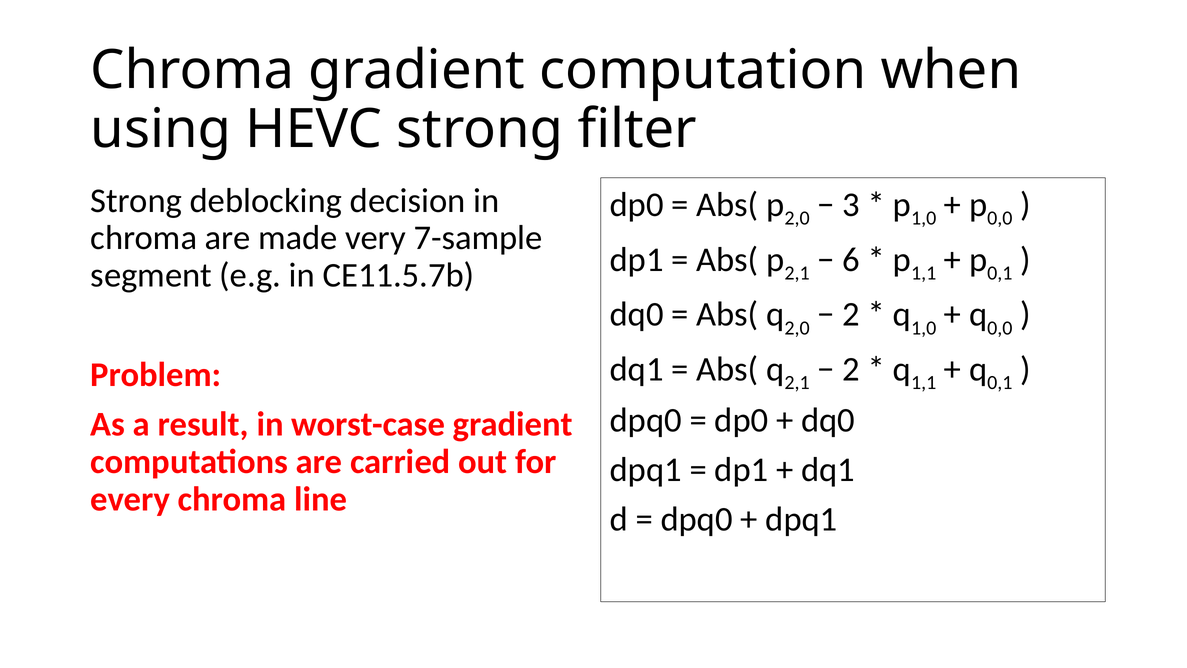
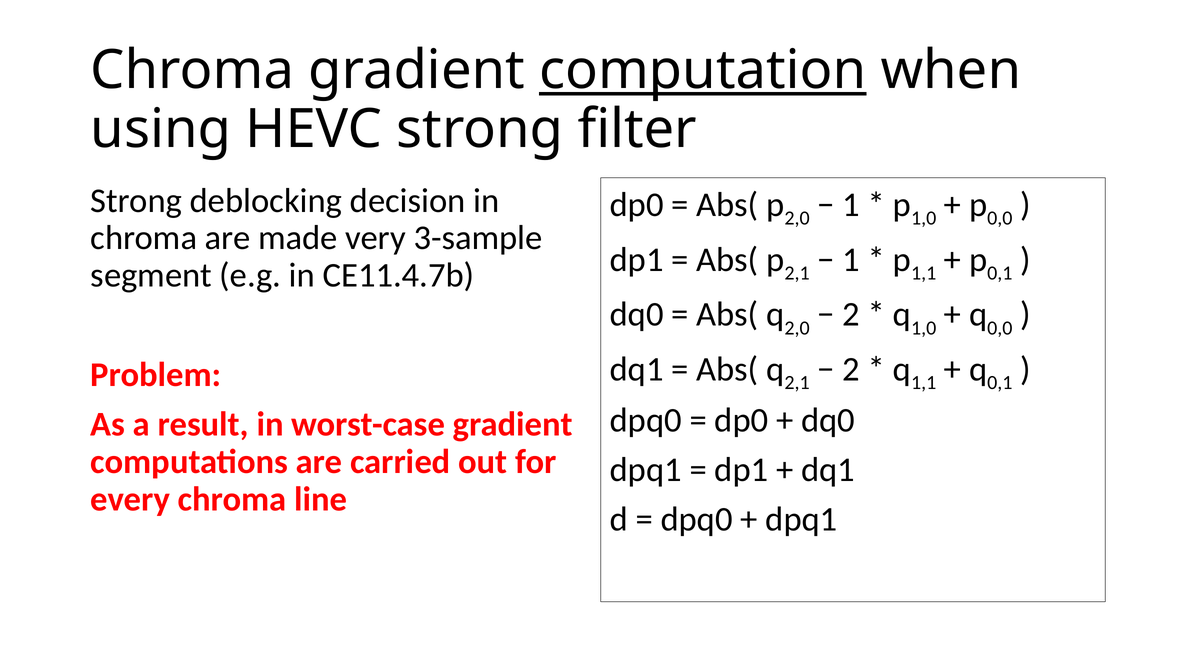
computation underline: none -> present
3 at (851, 205): 3 -> 1
7-sample: 7-sample -> 3-sample
6 at (851, 260): 6 -> 1
CE11.5.7b: CE11.5.7b -> CE11.4.7b
